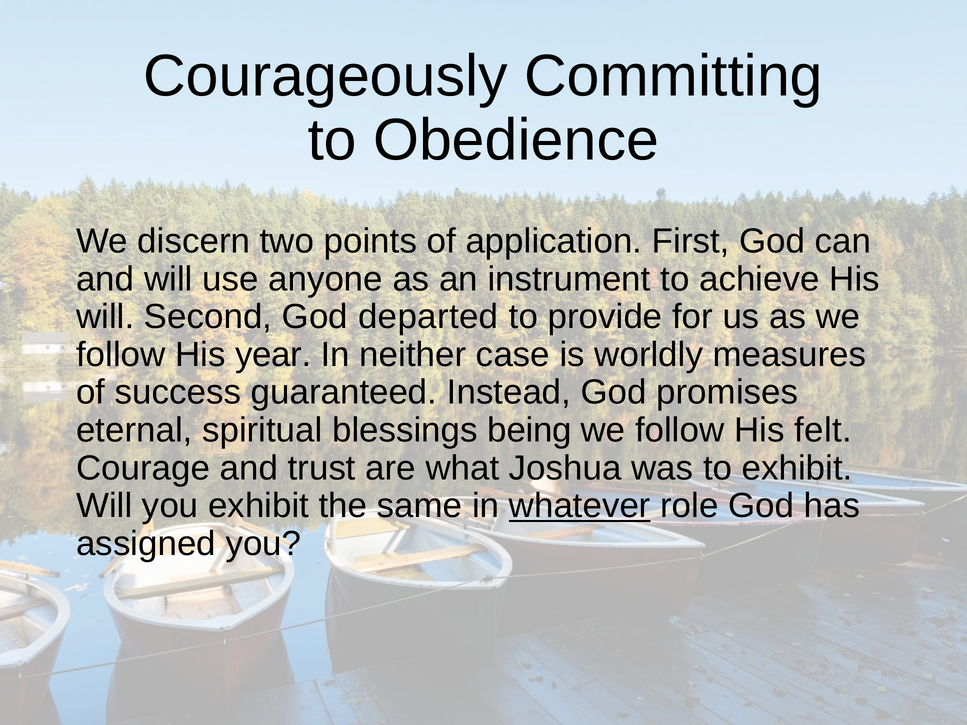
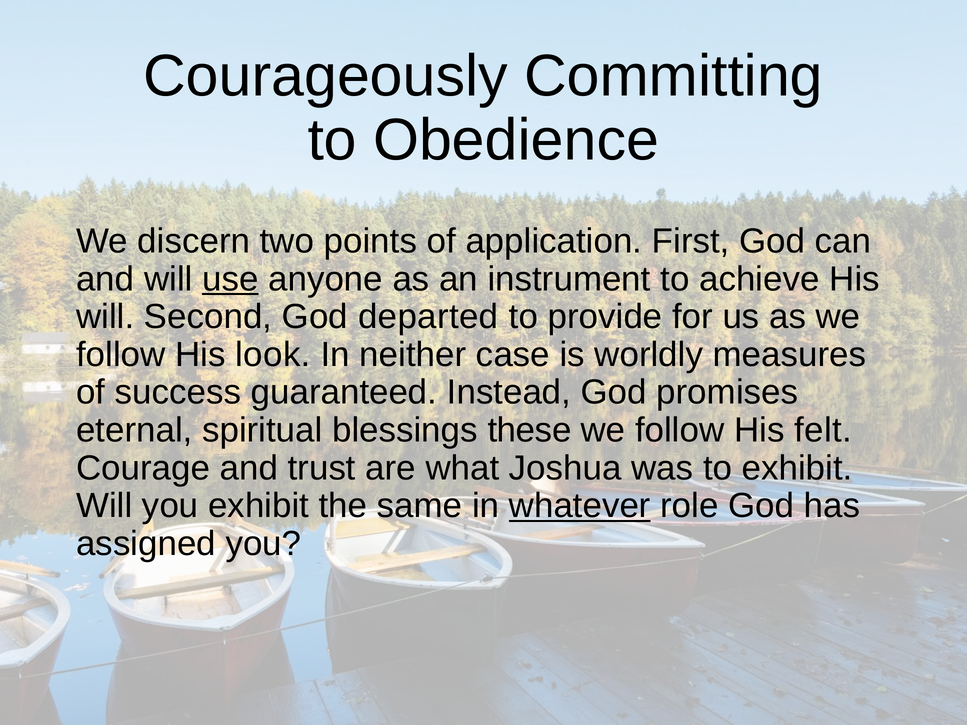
use underline: none -> present
year: year -> look
being: being -> these
